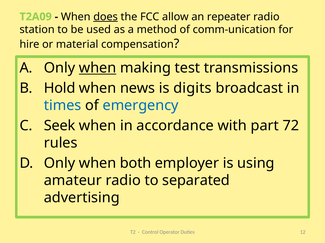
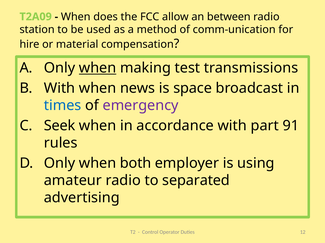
does underline: present -> none
repeater: repeater -> between
Hold at (60, 88): Hold -> With
digits: digits -> space
emergency colour: blue -> purple
72: 72 -> 91
